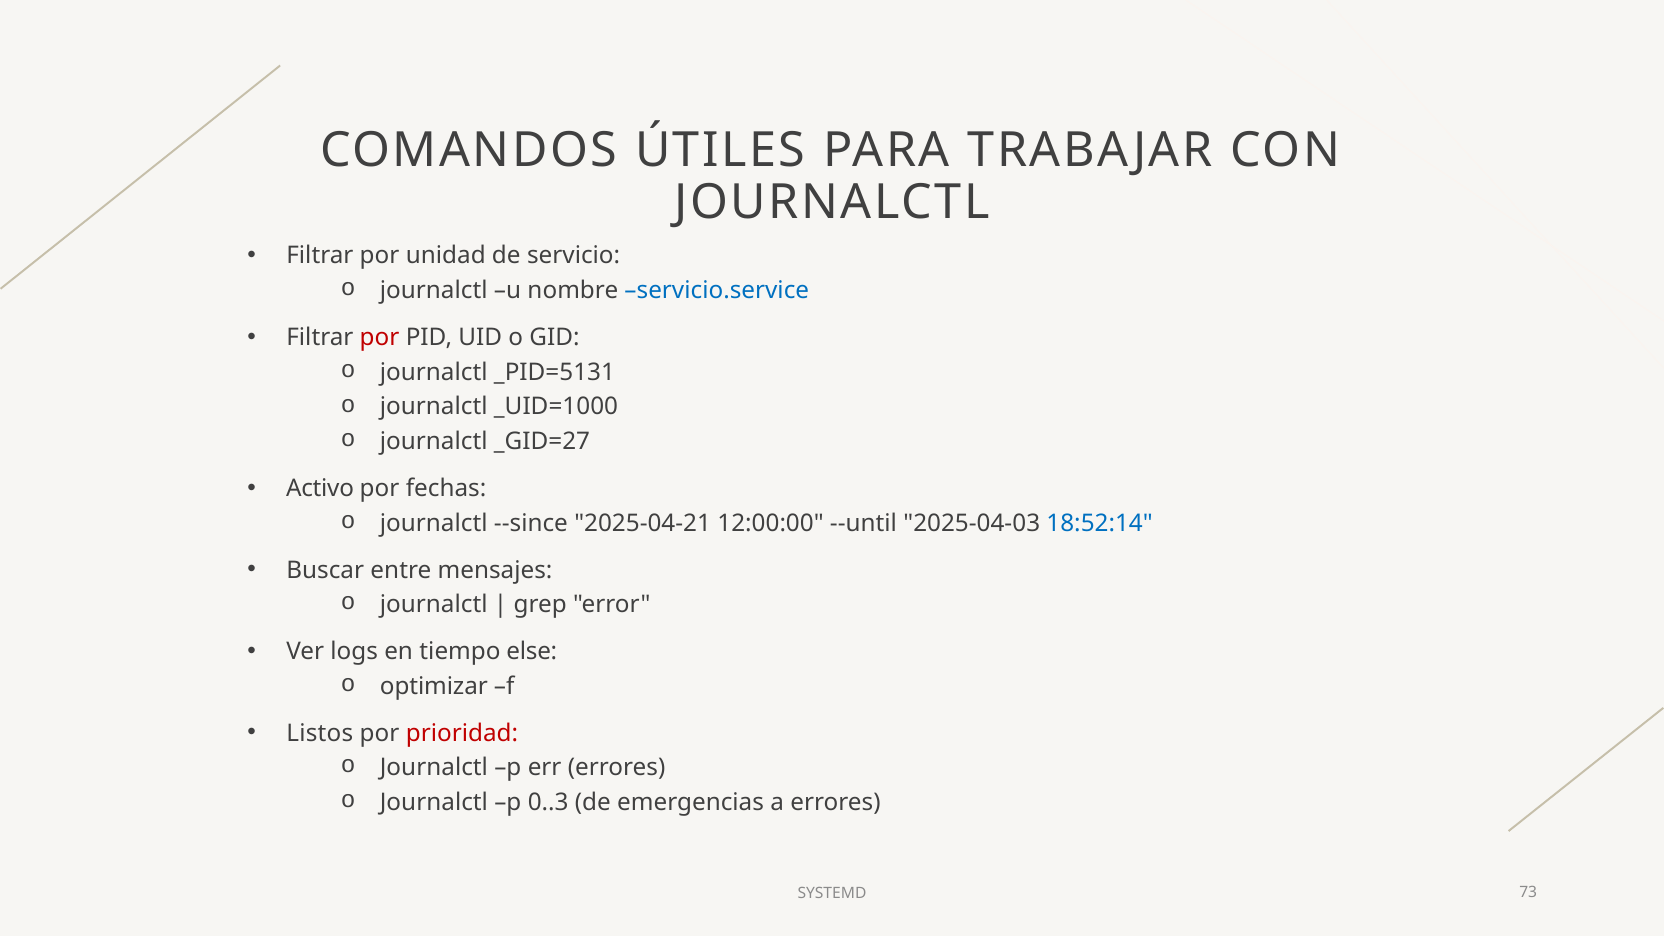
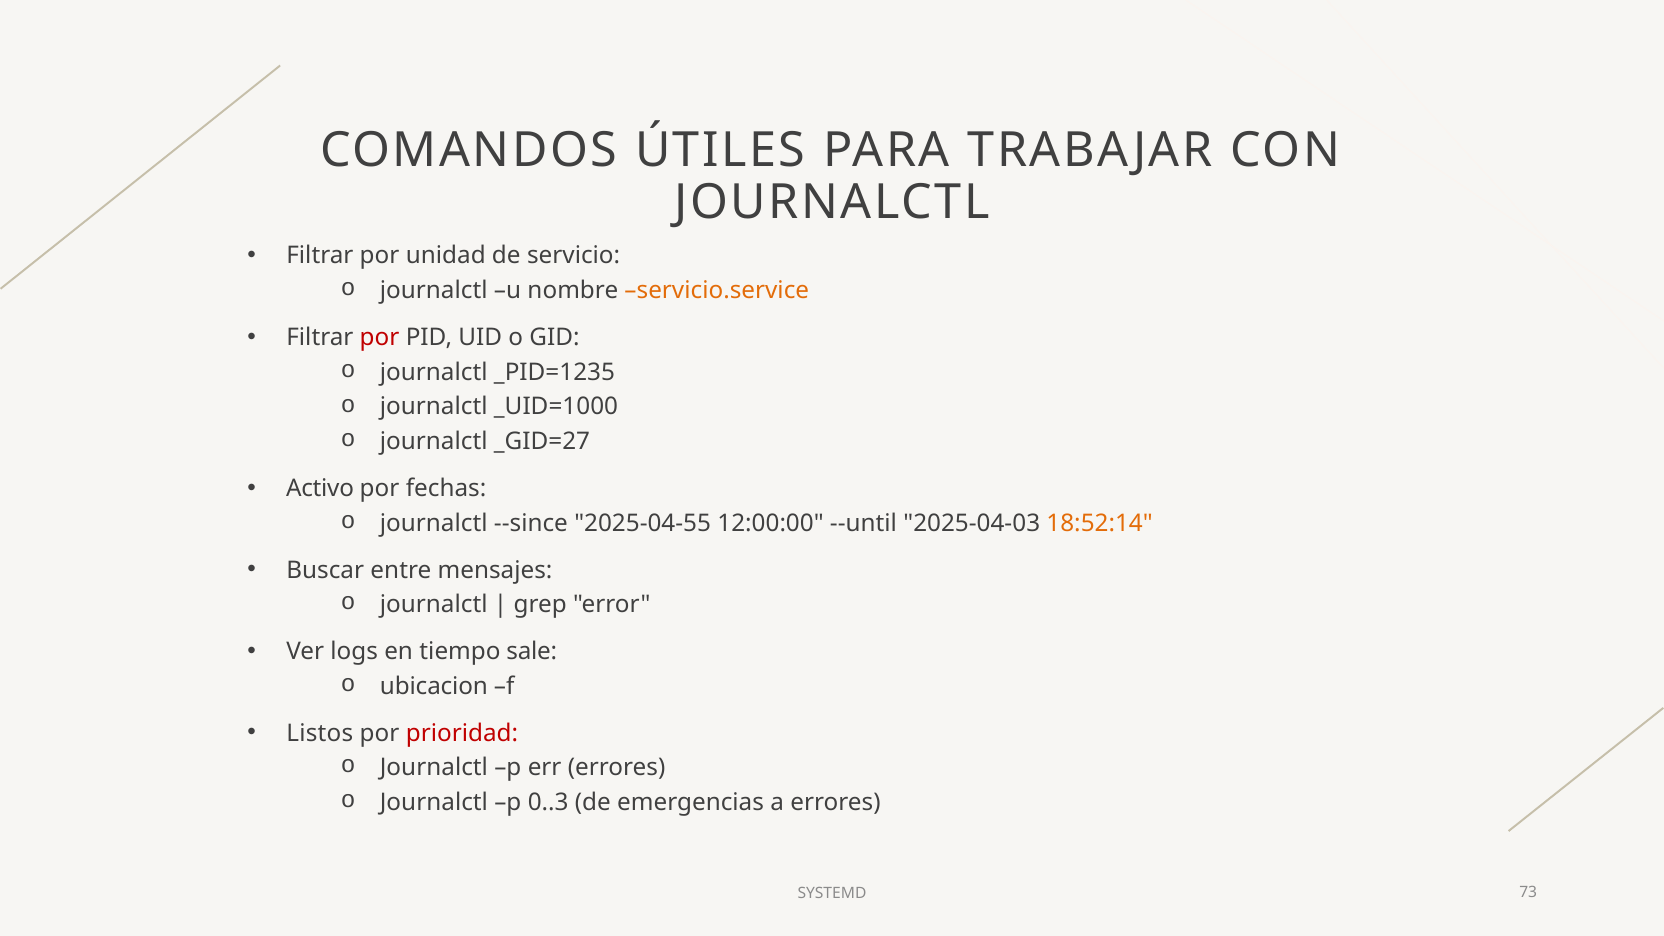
servicio.service colour: blue -> orange
_PID=5131: _PID=5131 -> _PID=1235
2025-04-21: 2025-04-21 -> 2025-04-55
18:52:14 colour: blue -> orange
else: else -> sale
optimizar: optimizar -> ubicacion
